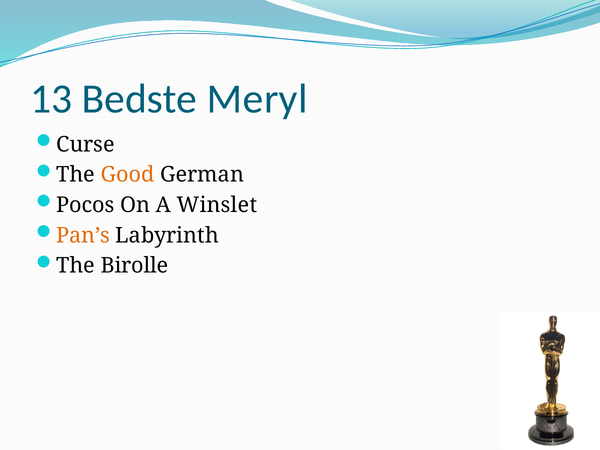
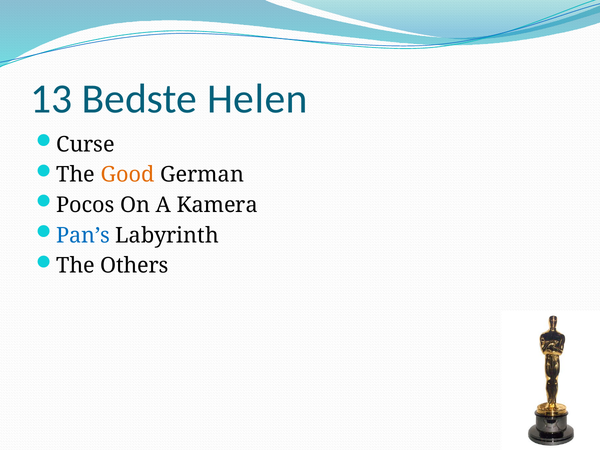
Meryl: Meryl -> Helen
Winslet: Winslet -> Kamera
Pan’s colour: orange -> blue
Birolle: Birolle -> Others
